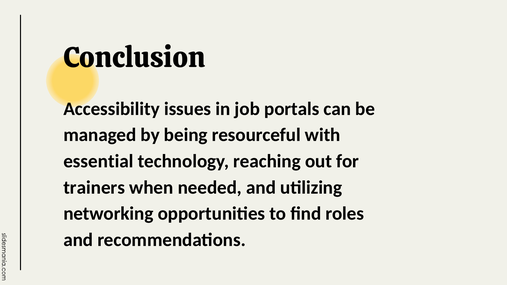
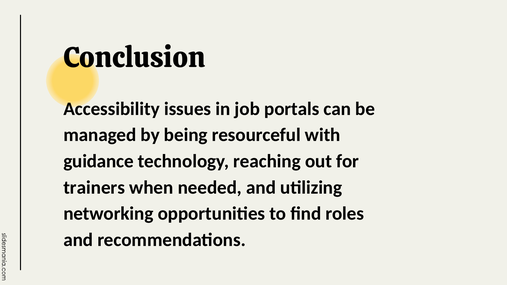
essential: essential -> guidance
